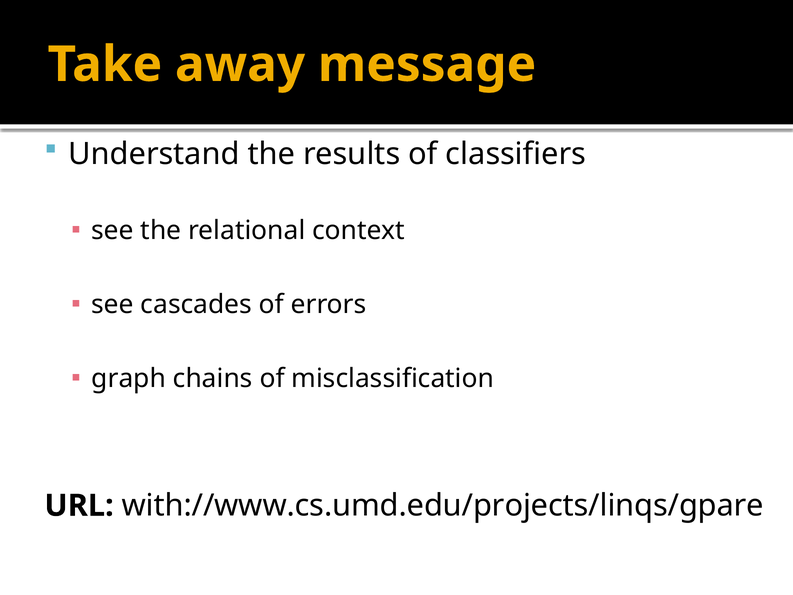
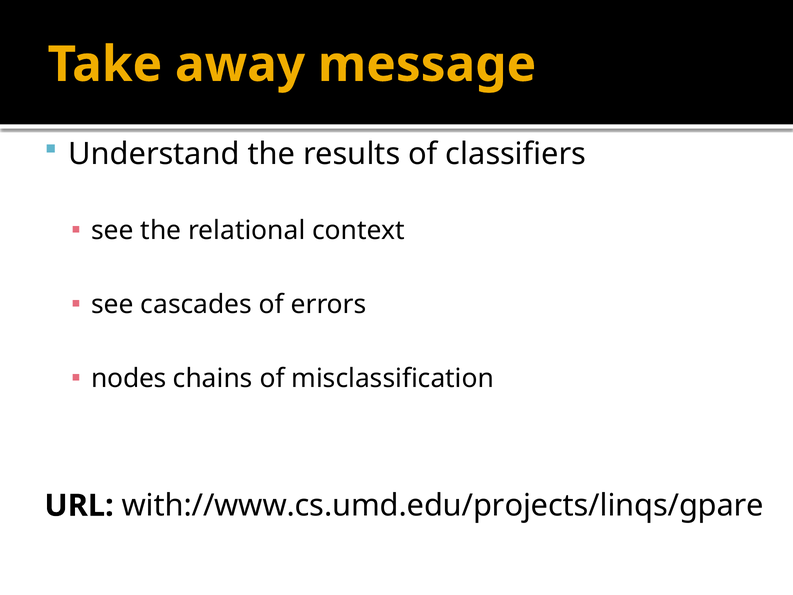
graph: graph -> nodes
